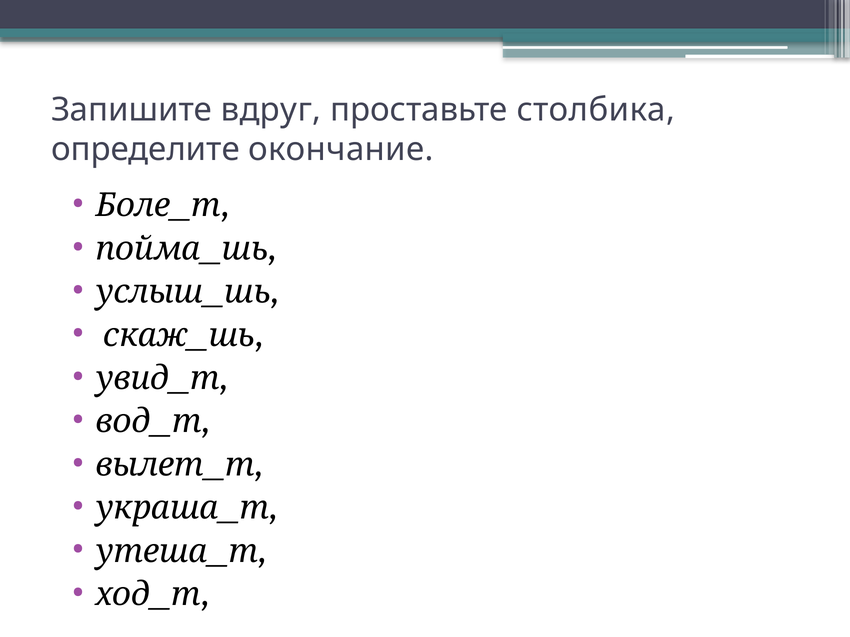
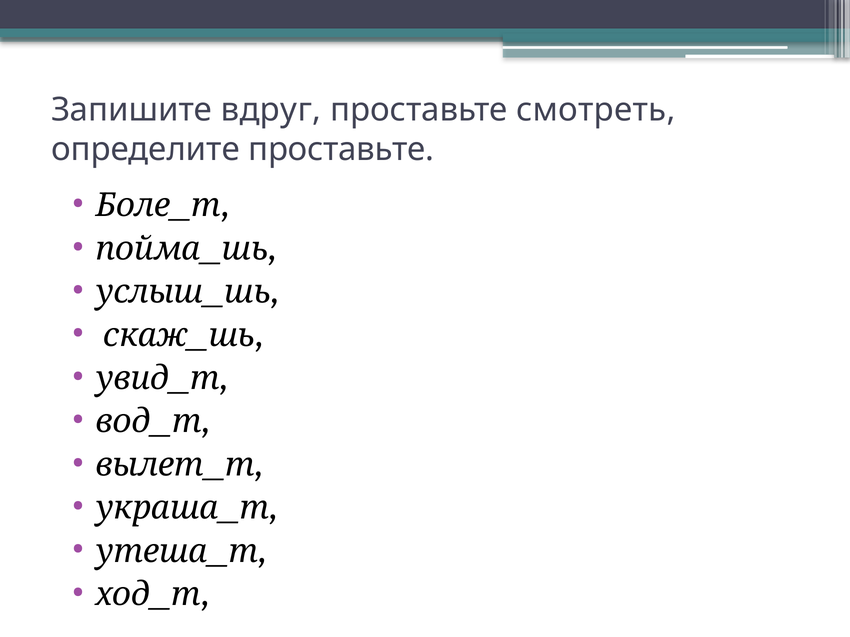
столбика: столбика -> смотреть
определите окончание: окончание -> проставьте
